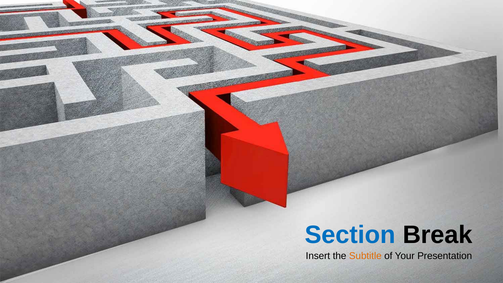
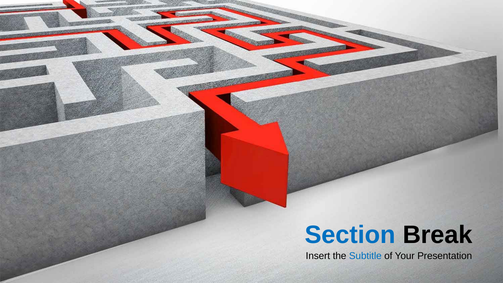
Subtitle colour: orange -> blue
